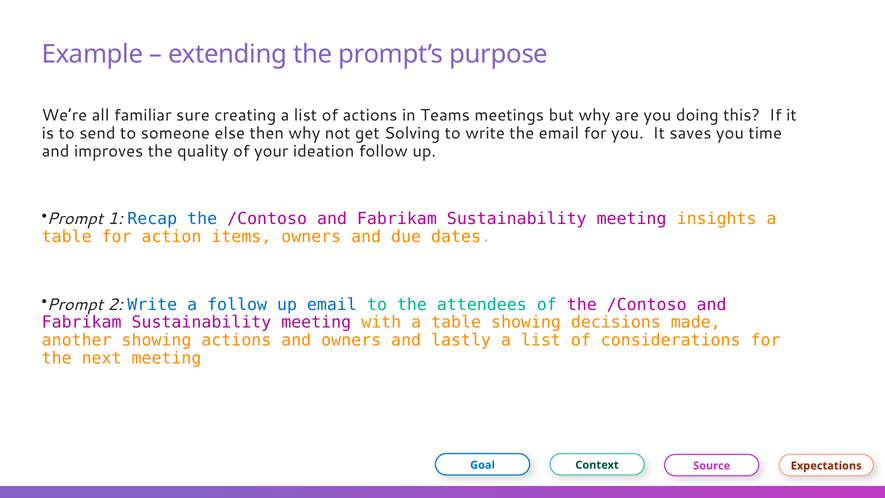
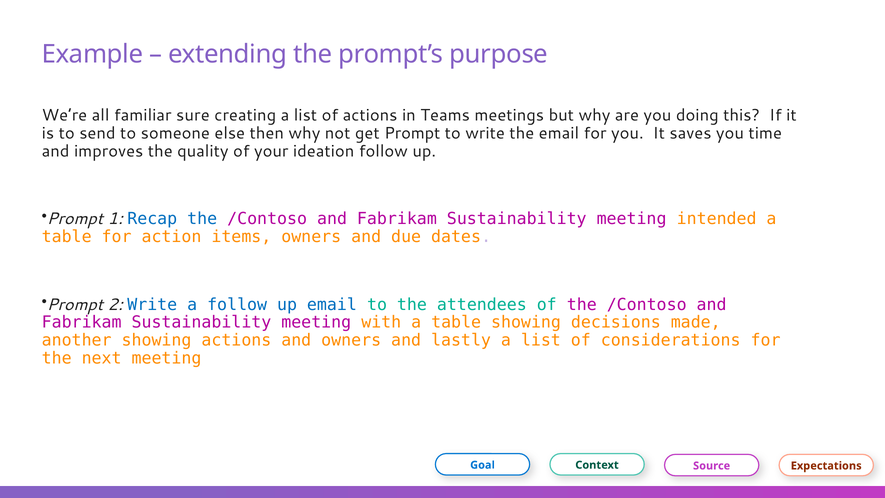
get Solving: Solving -> Prompt
insights: insights -> intended
